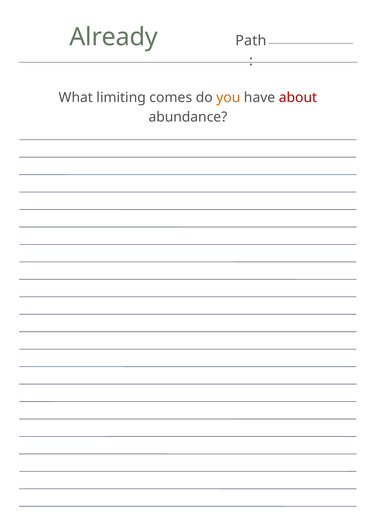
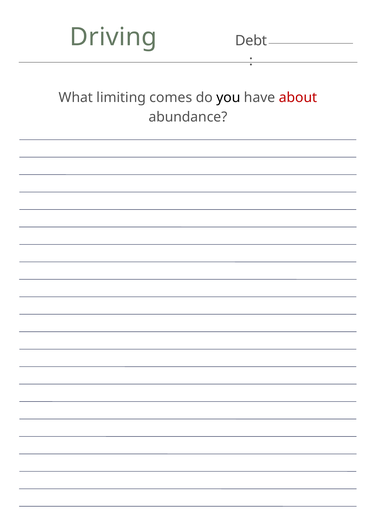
Already: Already -> Driving
Path: Path -> Debt
you colour: orange -> black
